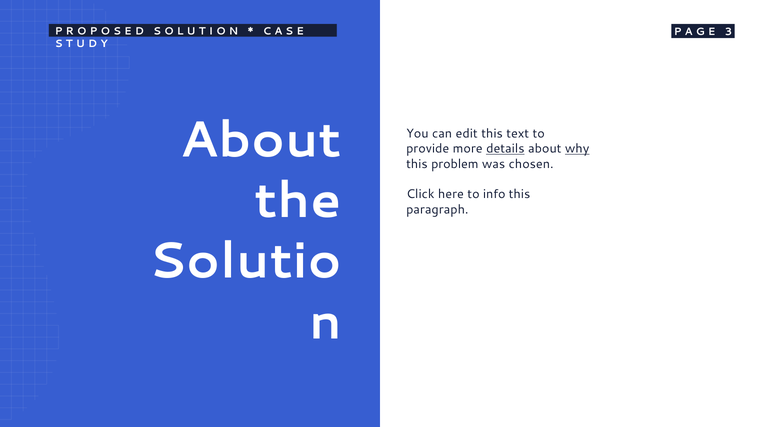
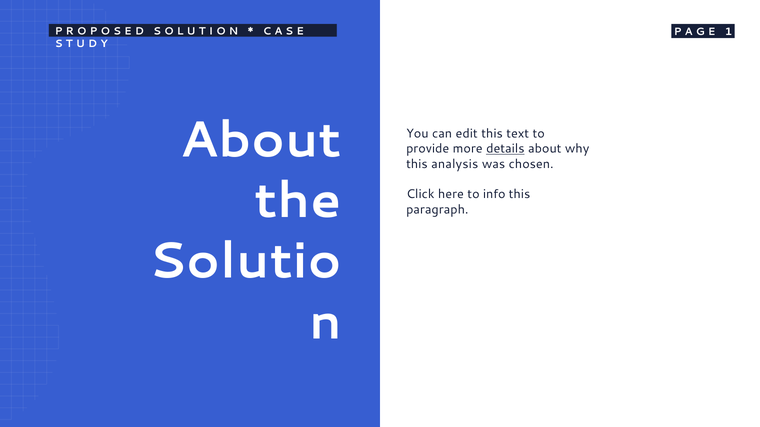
3: 3 -> 1
why underline: present -> none
problem: problem -> analysis
